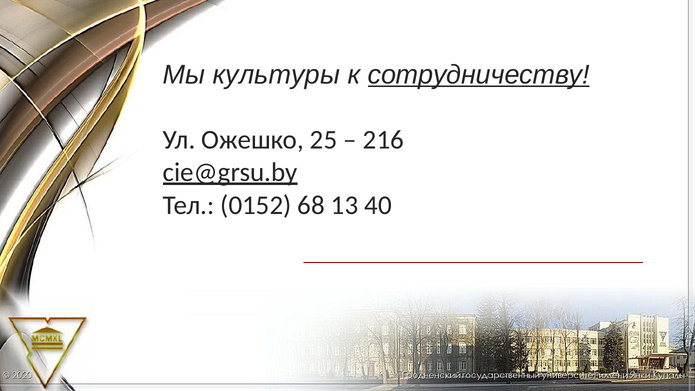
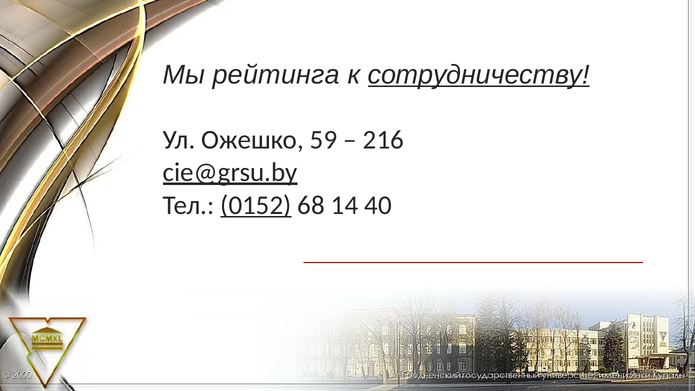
культуры: культуры -> рейтинга
25: 25 -> 59
0152 underline: none -> present
13: 13 -> 14
